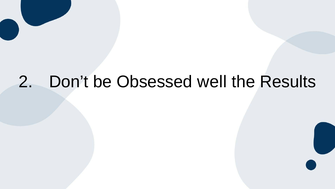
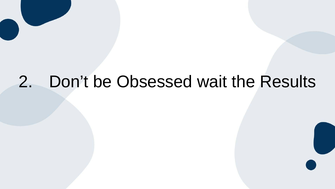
well: well -> wait
